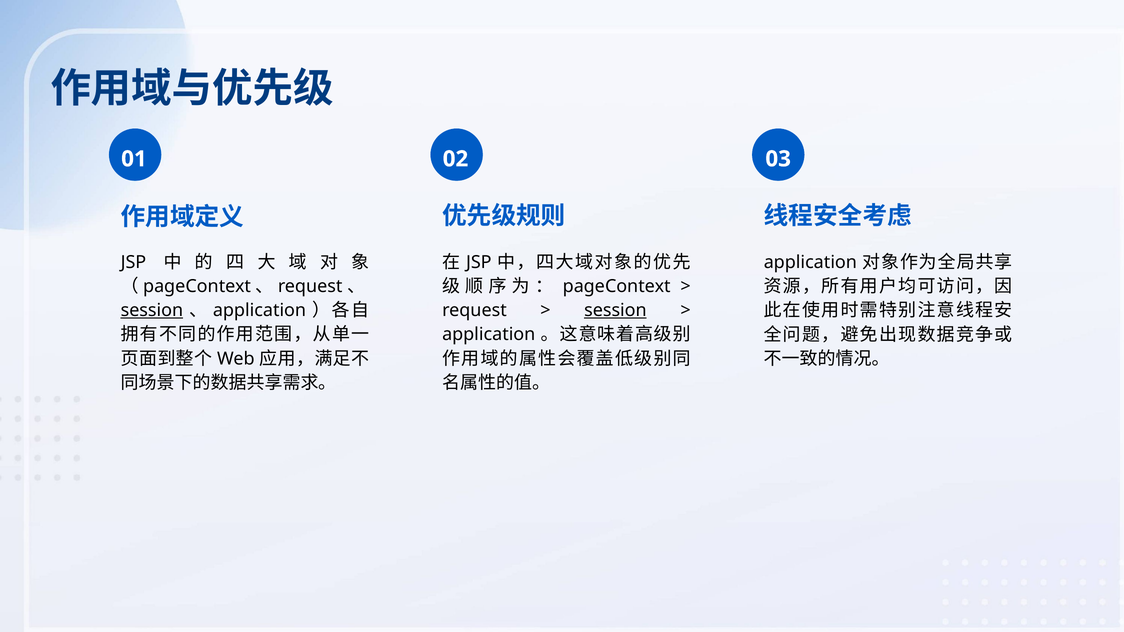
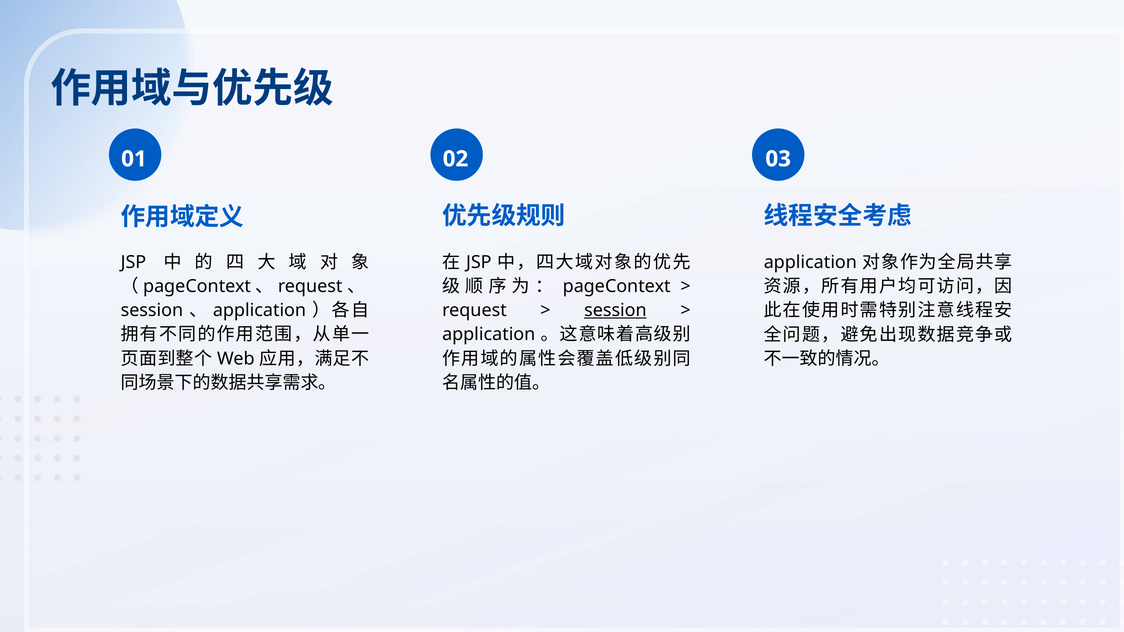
session at (152, 311) underline: present -> none
